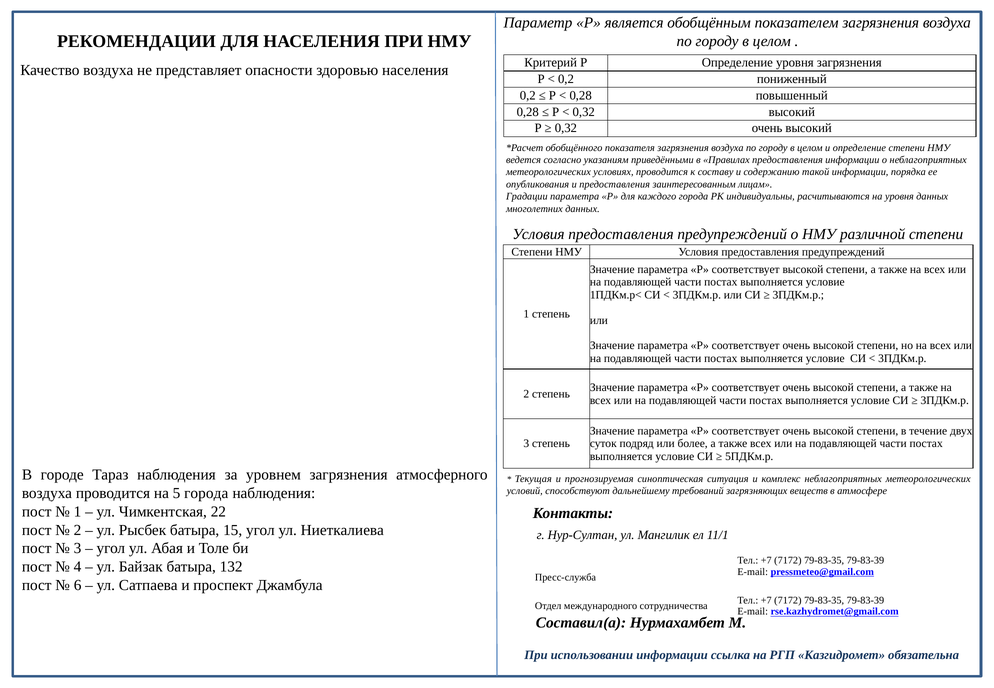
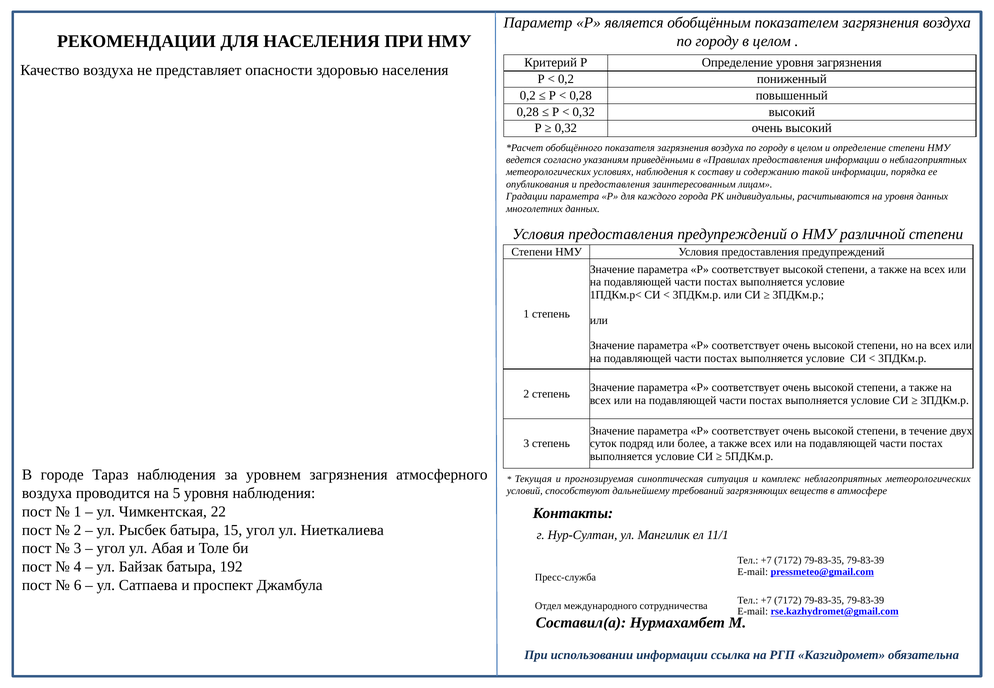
условиях проводится: проводится -> наблюдения
5 города: города -> уровня
132: 132 -> 192
